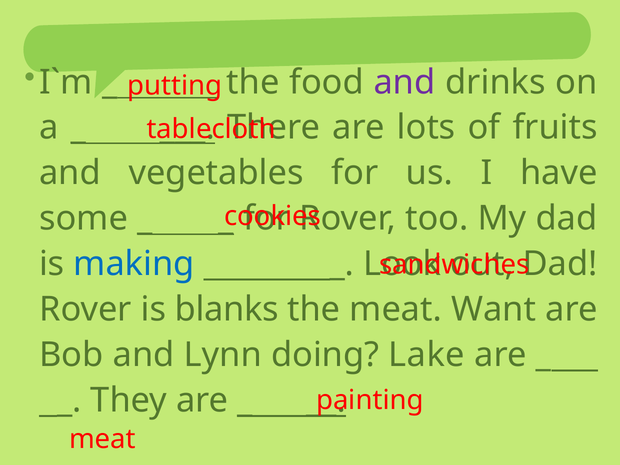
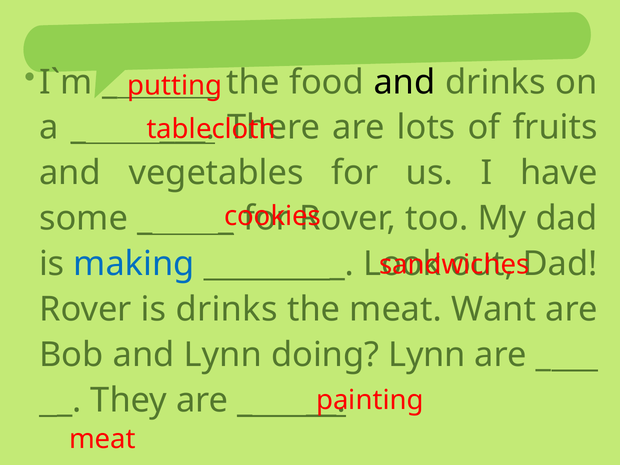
and at (405, 82) colour: purple -> black
is blanks: blanks -> drinks
doing Lake: Lake -> Lynn
